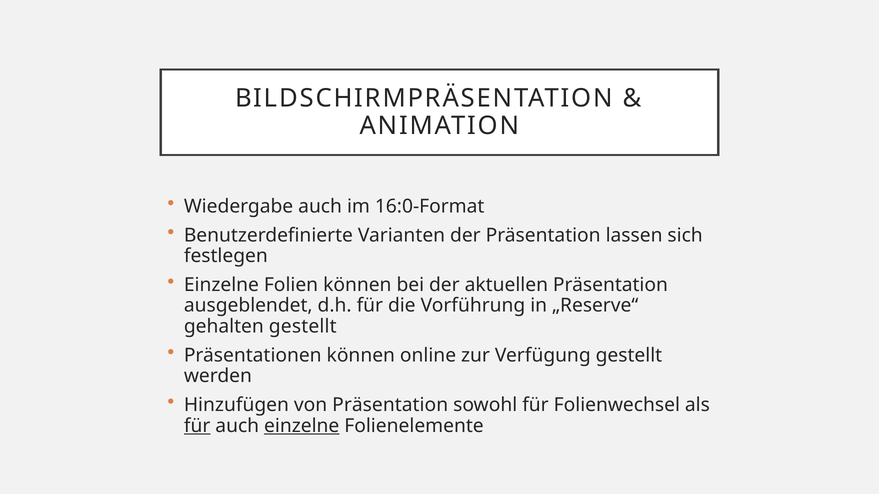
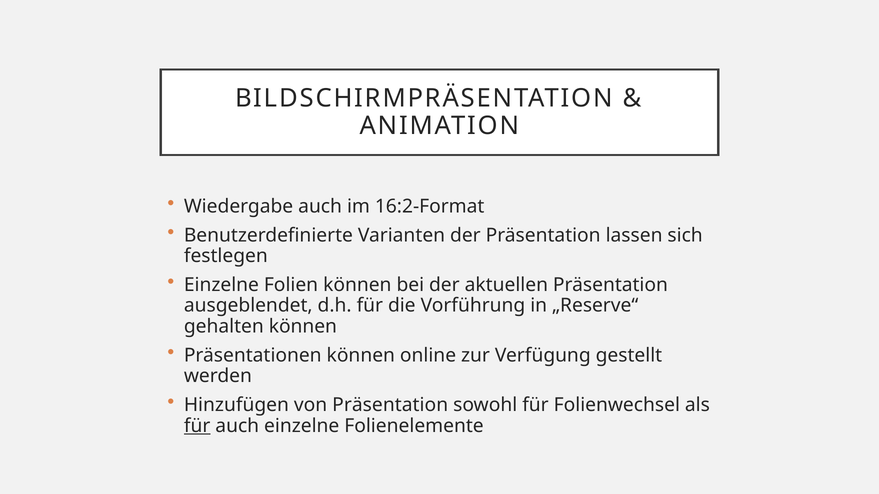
16:0-Format: 16:0-Format -> 16:2-Format
gehalten gestellt: gestellt -> können
einzelne at (302, 426) underline: present -> none
